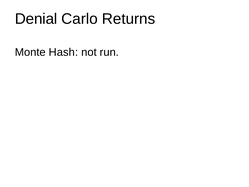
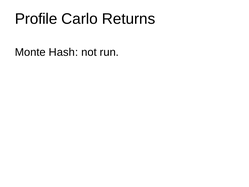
Denial: Denial -> Profile
